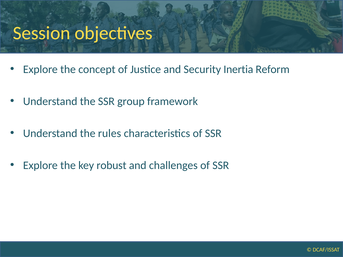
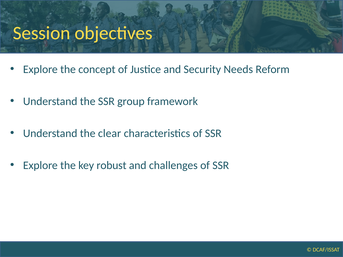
Inertia: Inertia -> Needs
rules: rules -> clear
